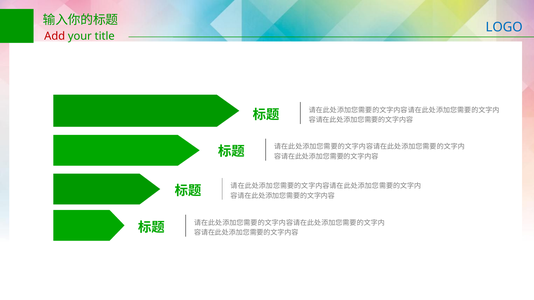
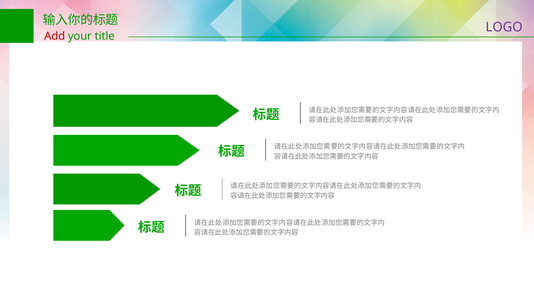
LOGO colour: blue -> purple
